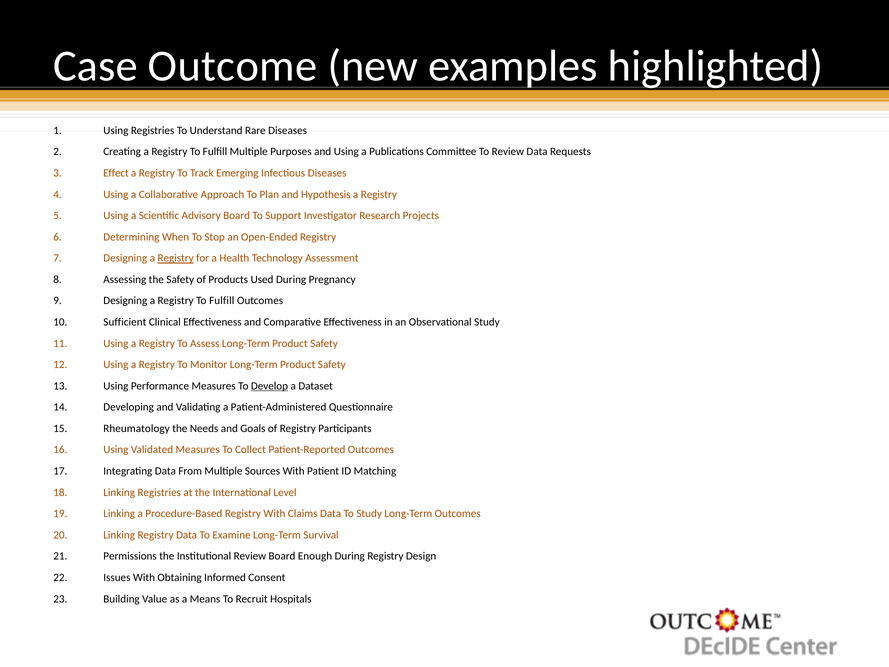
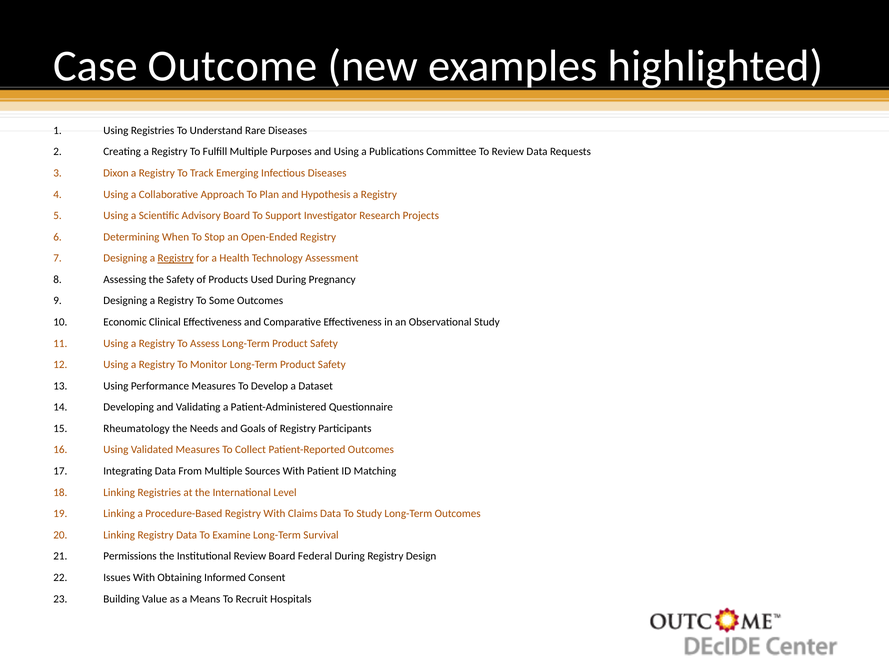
Effect: Effect -> Dixon
Fulfill at (222, 301): Fulfill -> Some
Sufficient: Sufficient -> Economic
Develop underline: present -> none
Enough: Enough -> Federal
